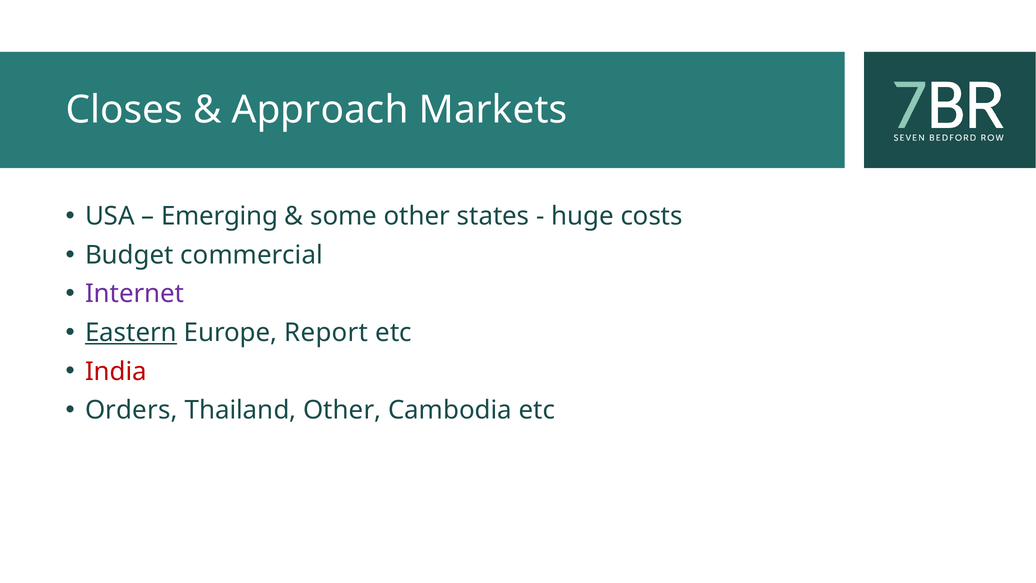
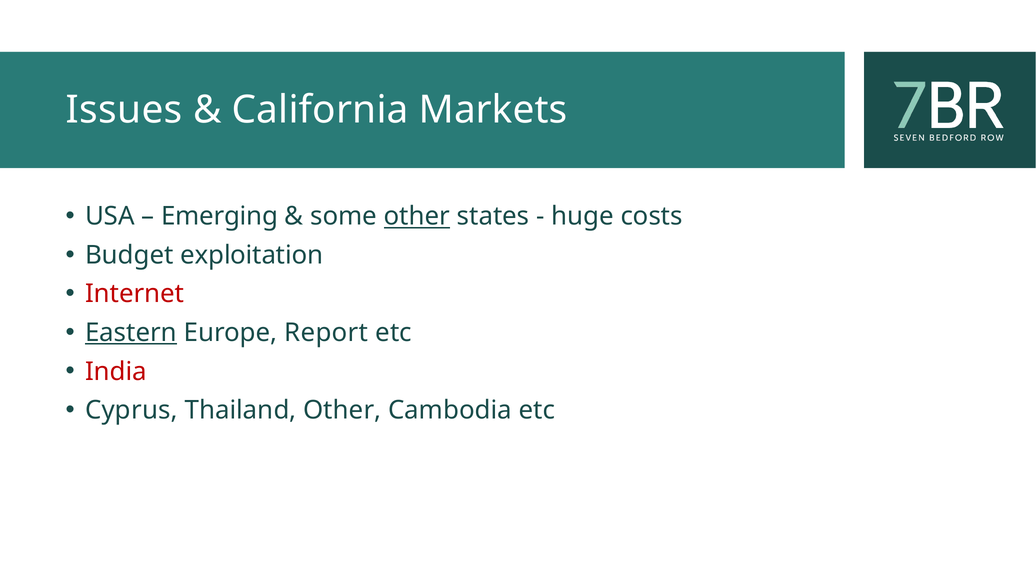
Closes: Closes -> Issues
Approach: Approach -> California
other at (417, 216) underline: none -> present
commercial: commercial -> exploitation
Internet colour: purple -> red
Orders: Orders -> Cyprus
